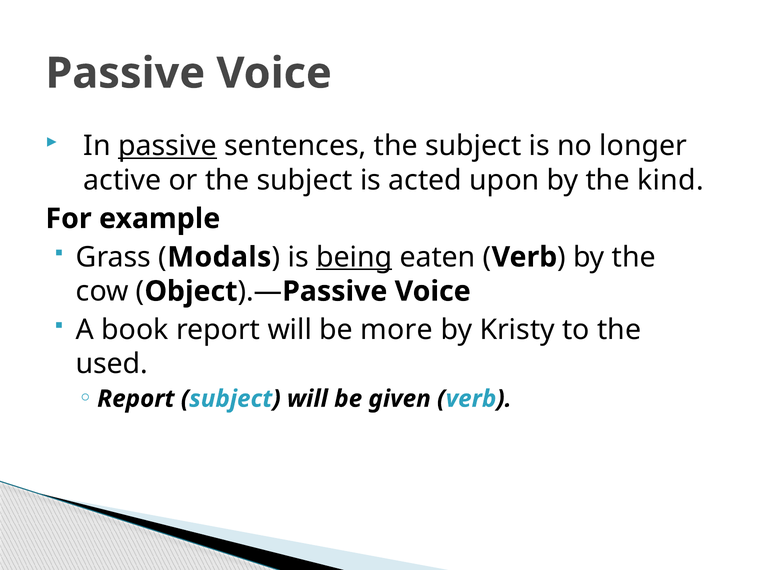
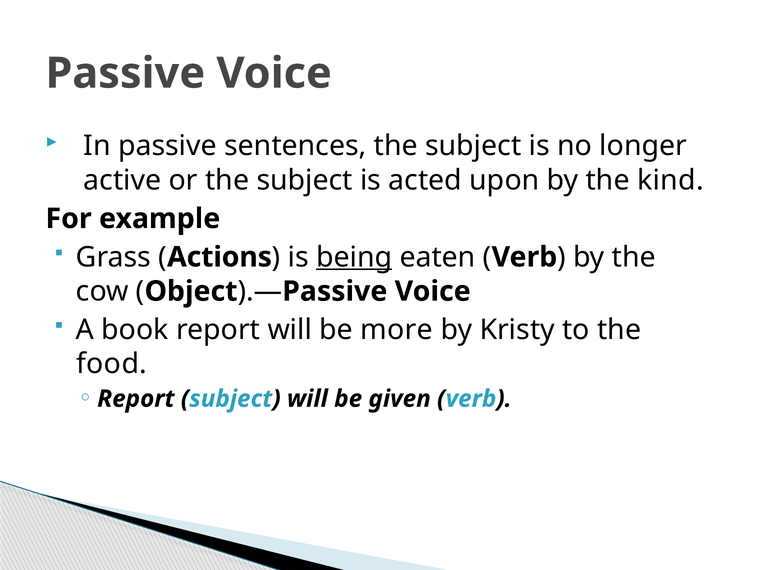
passive at (167, 146) underline: present -> none
Modals: Modals -> Actions
used: used -> food
